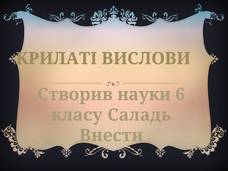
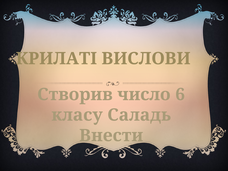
науки: науки -> число
